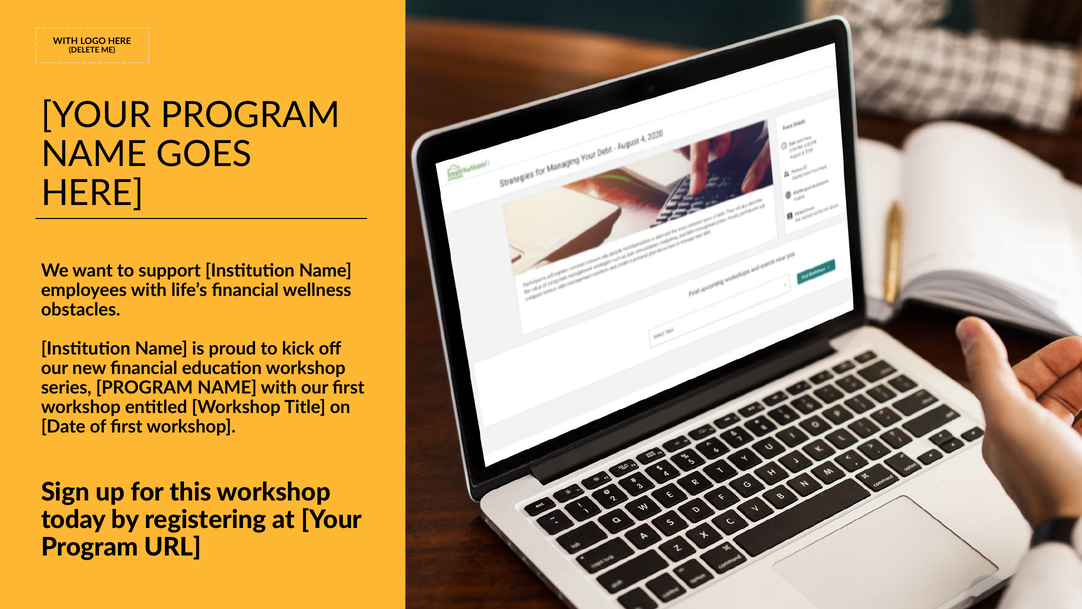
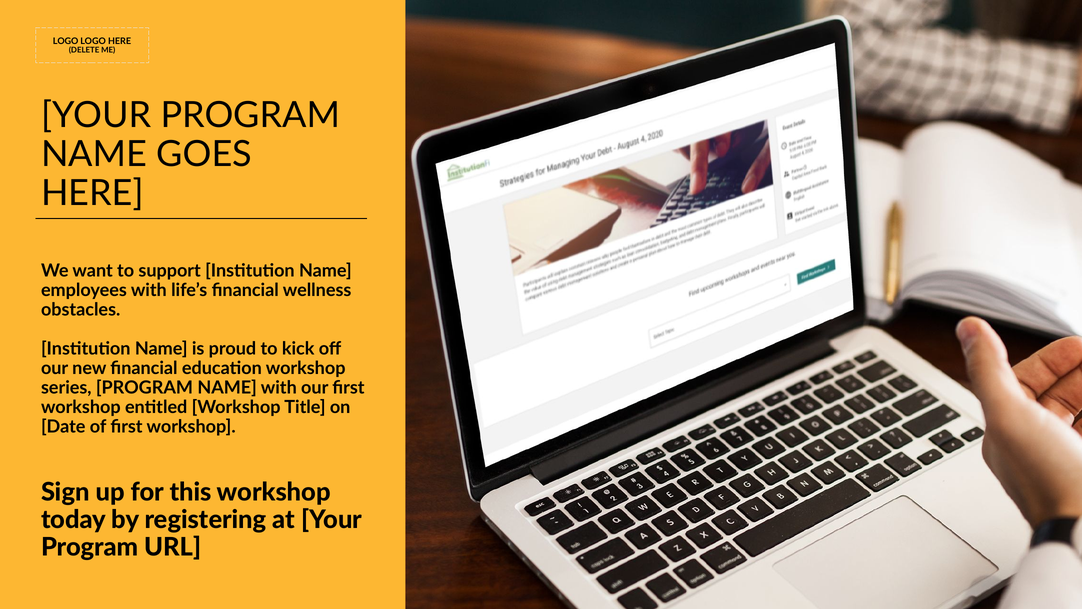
WITH at (65, 41): WITH -> LOGO
